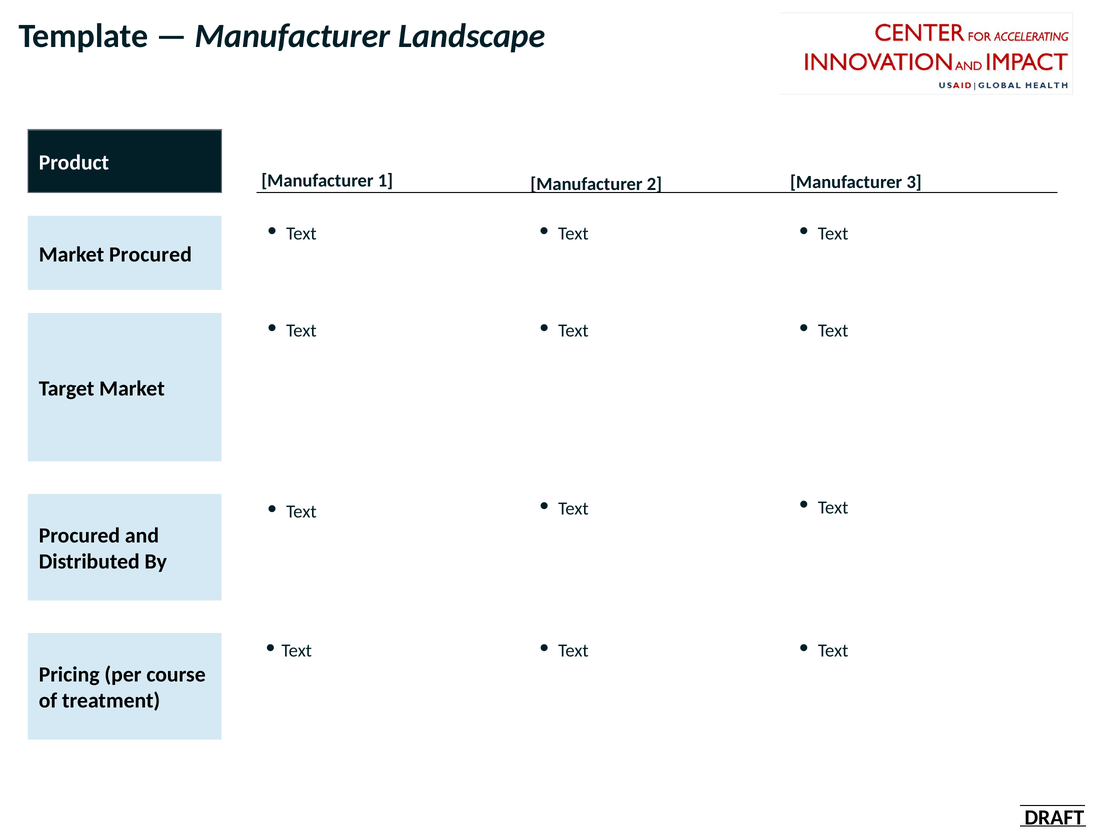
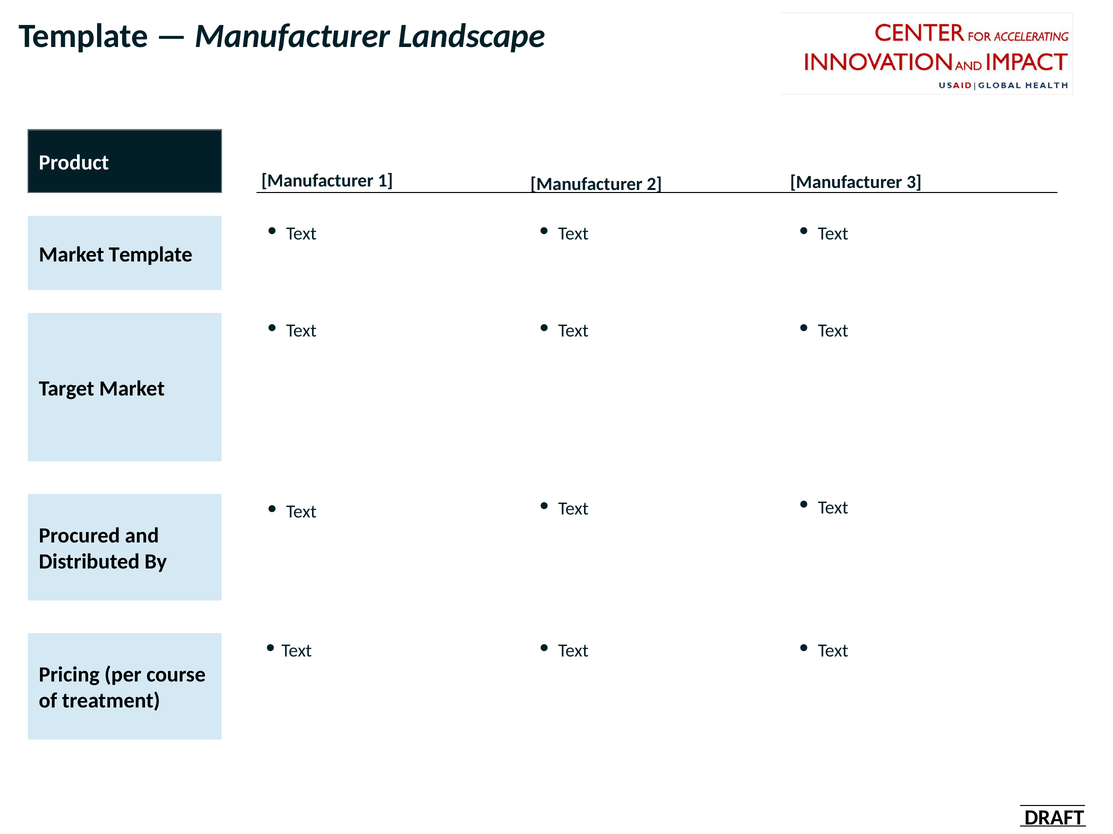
Procured at (150, 255): Procured -> Template
